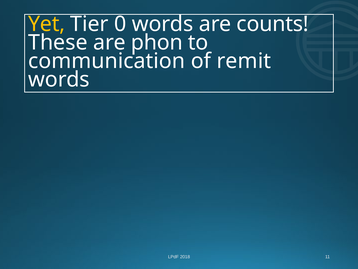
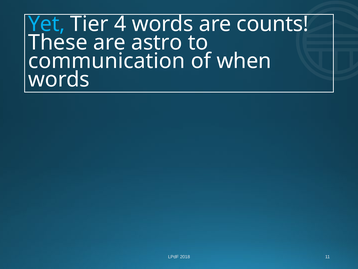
Yet colour: yellow -> light blue
0: 0 -> 4
phon: phon -> astro
remit: remit -> when
